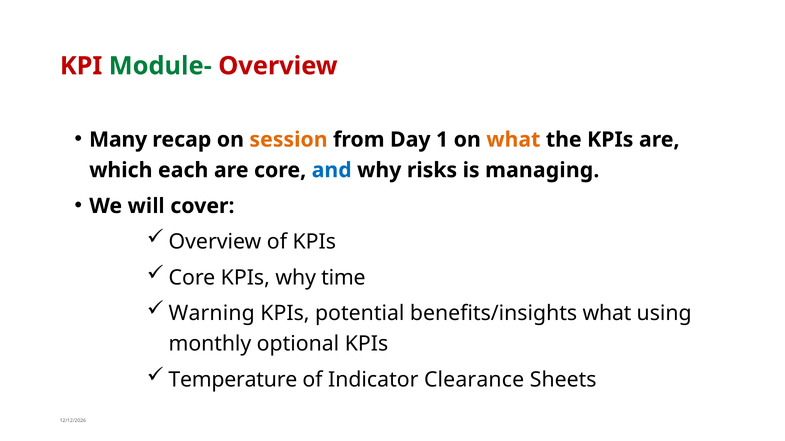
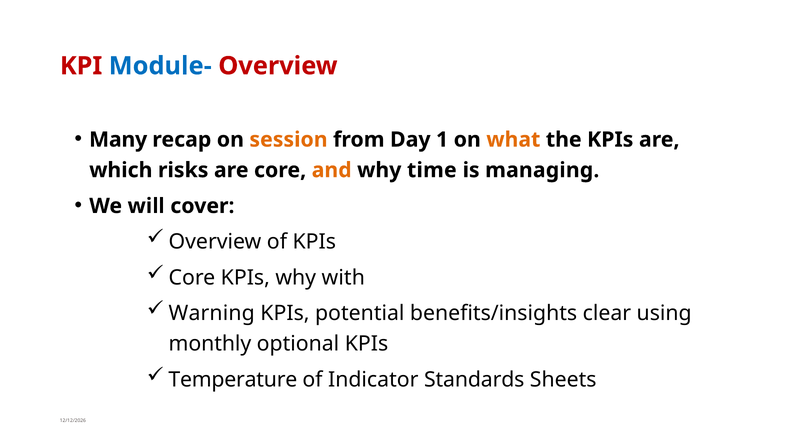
Module- colour: green -> blue
each: each -> risks
and colour: blue -> orange
risks: risks -> time
time: time -> with
benefits/insights what: what -> clear
Clearance: Clearance -> Standards
